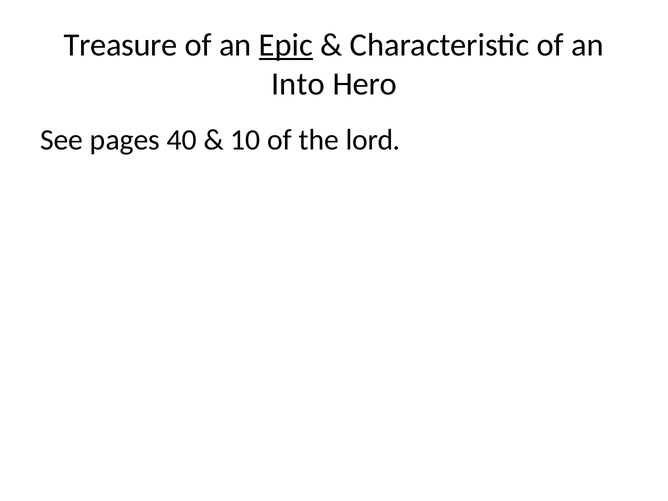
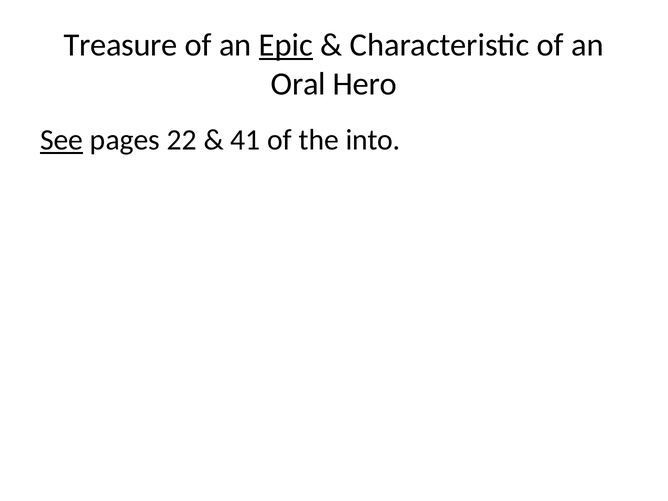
Into: Into -> Oral
See underline: none -> present
40: 40 -> 22
10: 10 -> 41
lord: lord -> into
